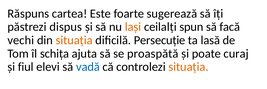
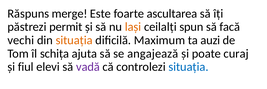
cartea: cartea -> merge
sugerează: sugerează -> ascultarea
dispus: dispus -> permit
Persecuție: Persecuție -> Maximum
lasă: lasă -> auzi
proaspătă: proaspătă -> angajează
vadă colour: blue -> purple
situația at (188, 67) colour: orange -> blue
